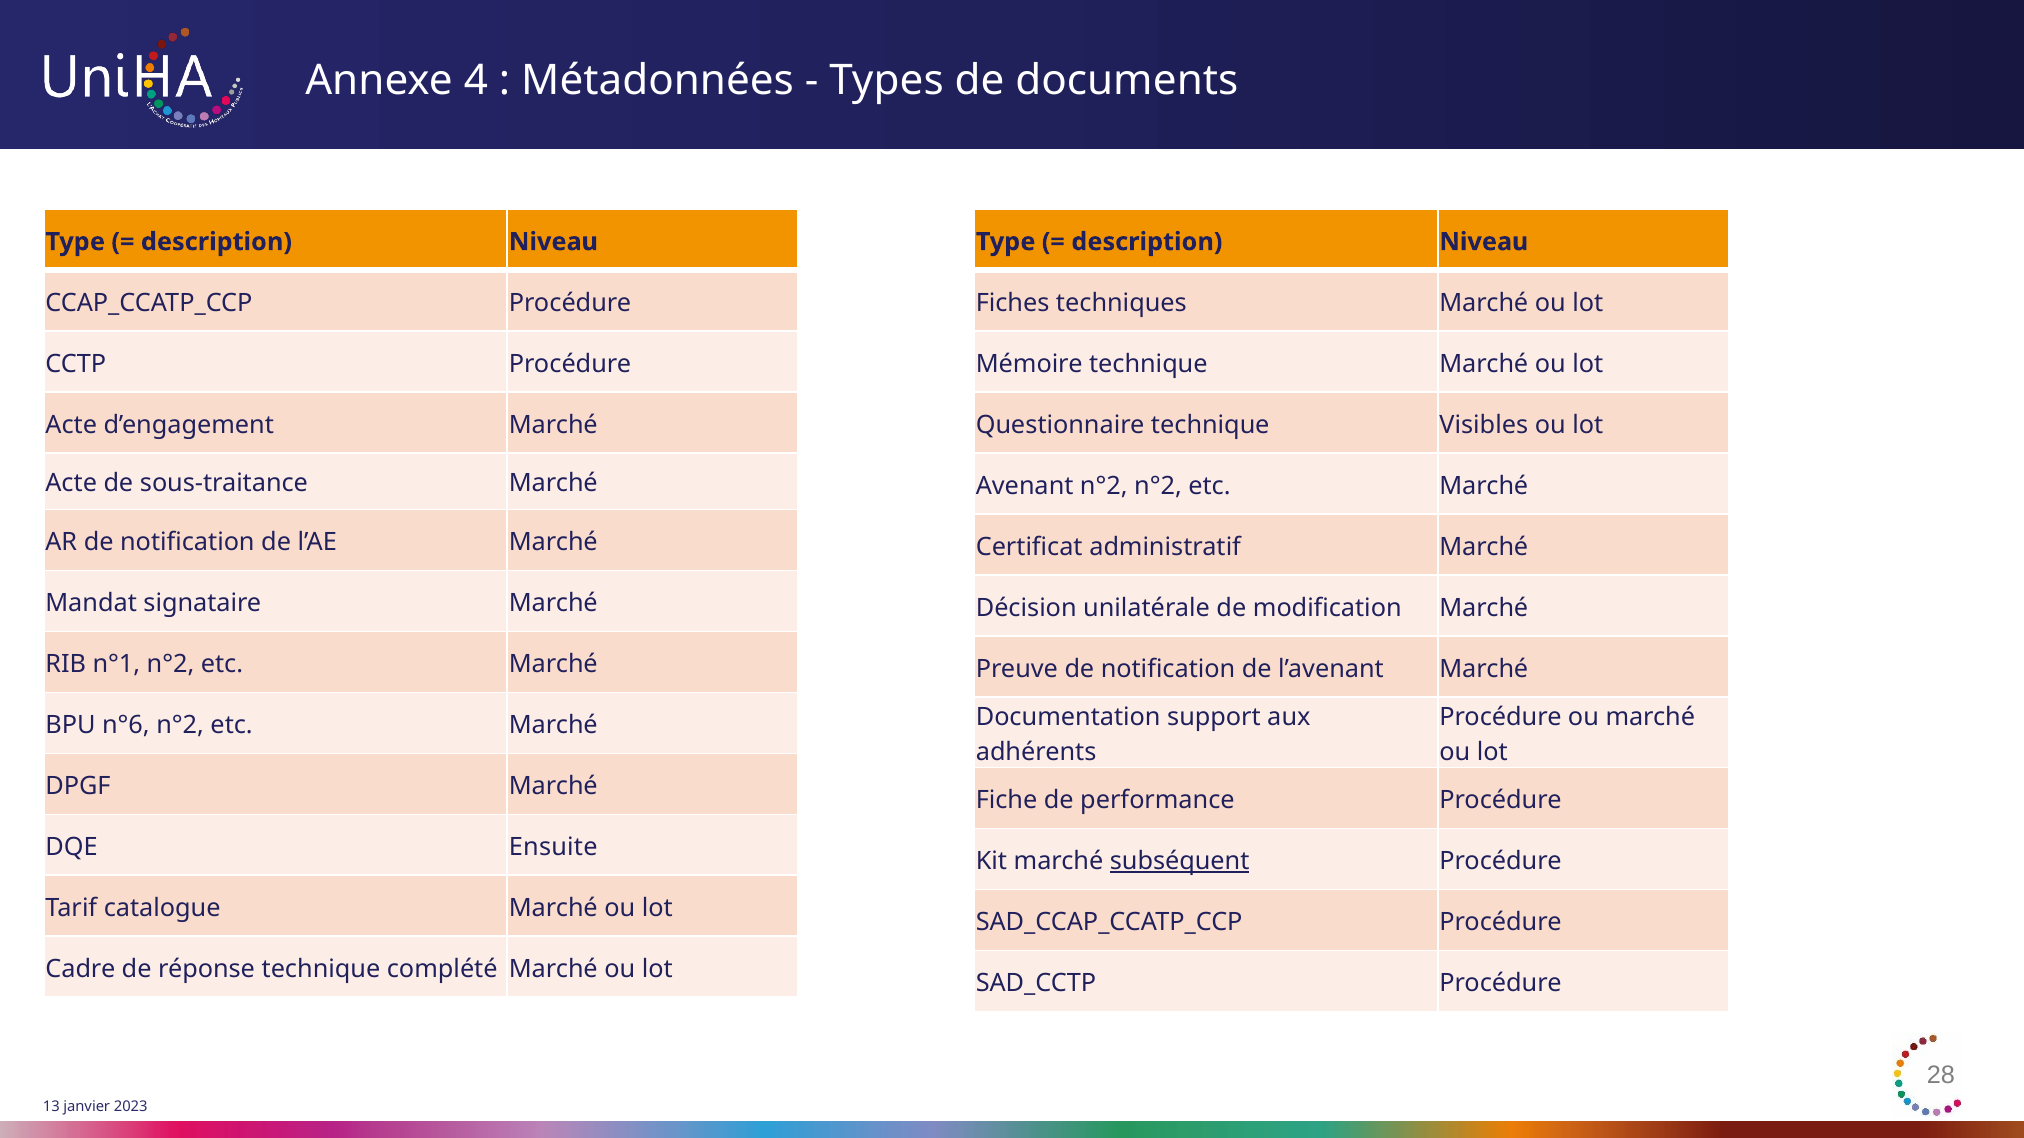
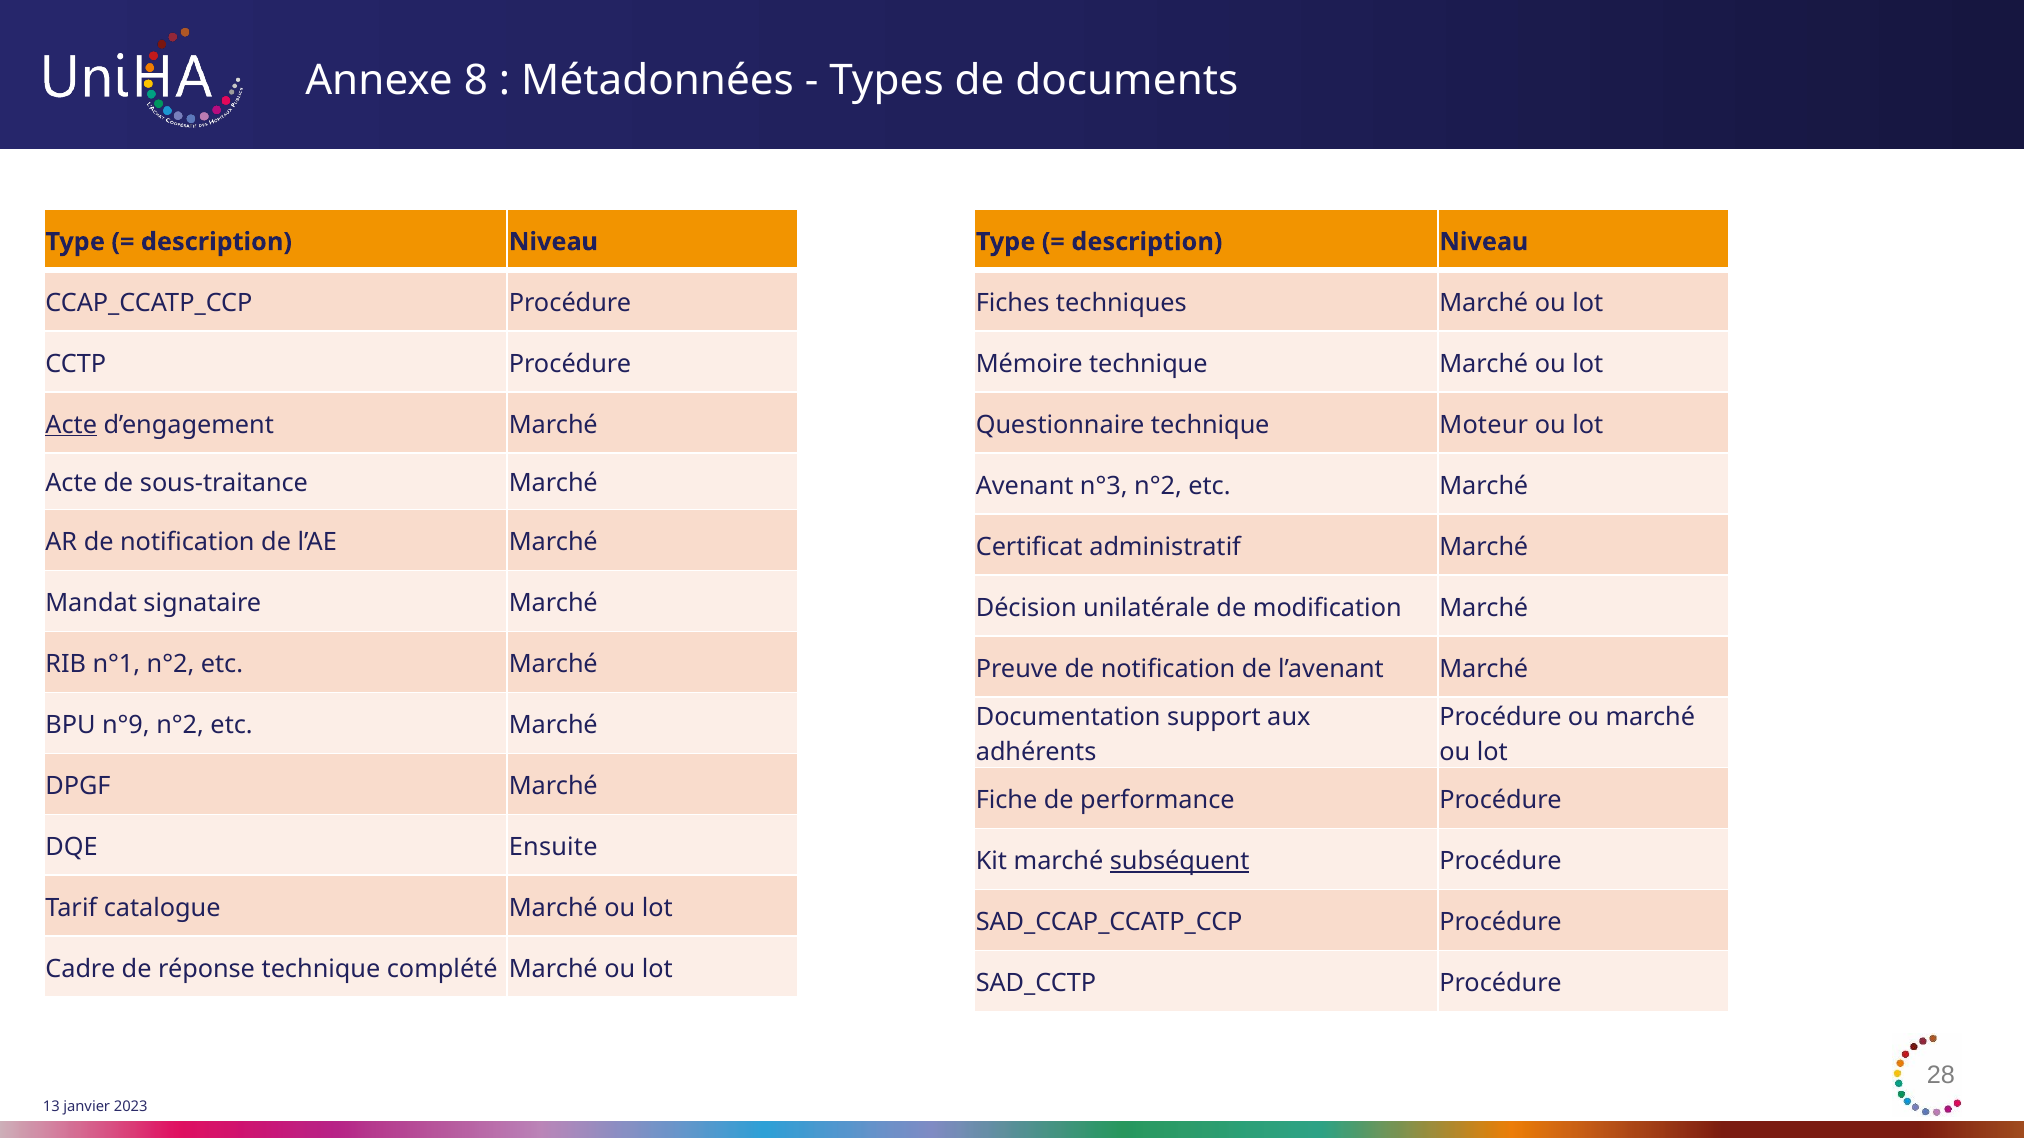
4: 4 -> 8
Acte at (71, 425) underline: none -> present
Visibles: Visibles -> Moteur
Avenant n°2: n°2 -> n°3
n°6: n°6 -> n°9
